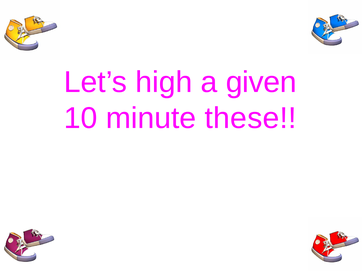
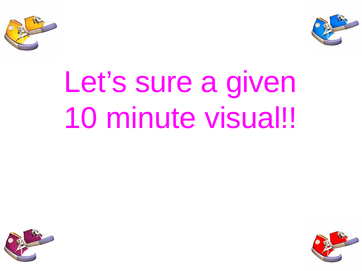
high: high -> sure
these: these -> visual
